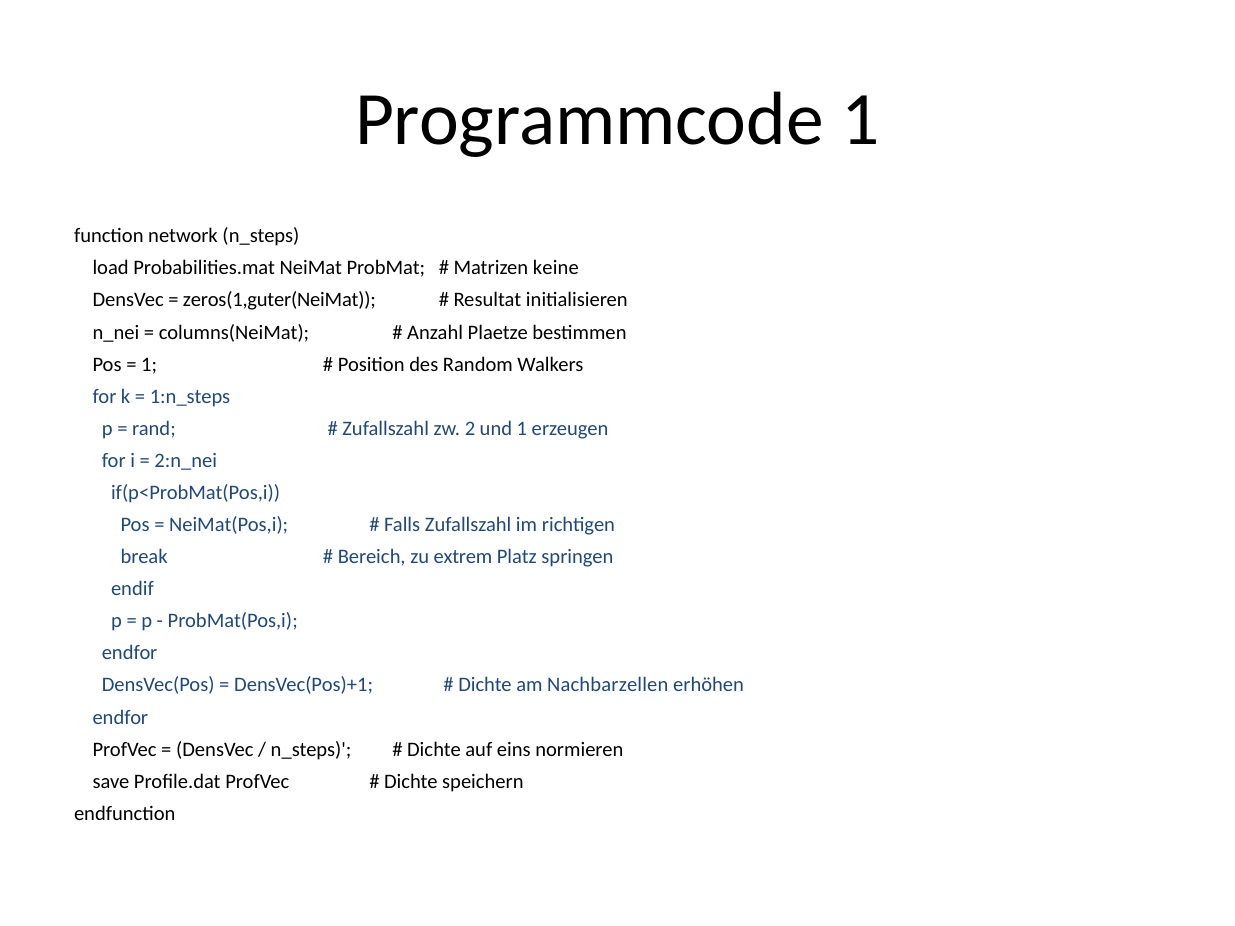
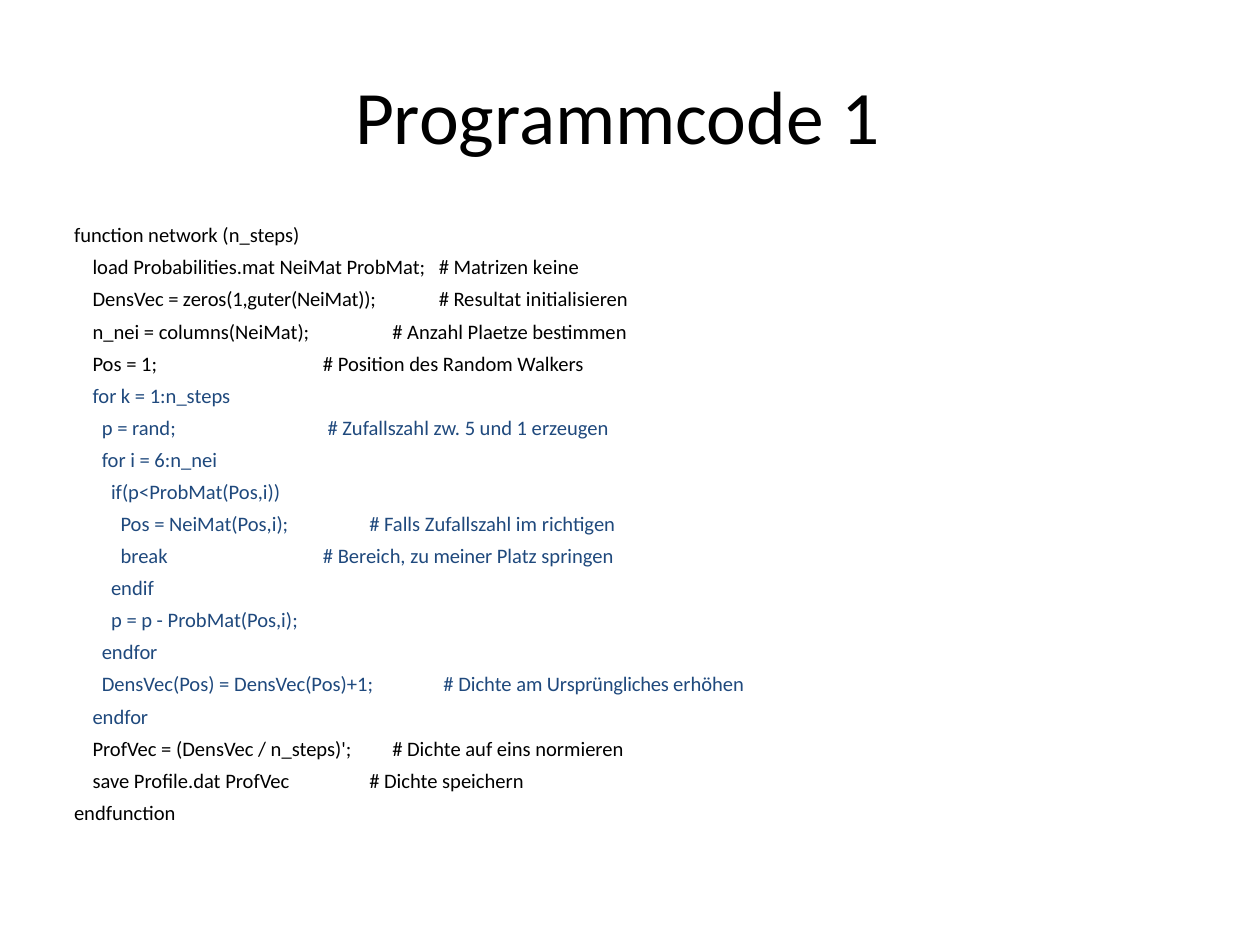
2: 2 -> 5
2:n_nei: 2:n_nei -> 6:n_nei
extrem: extrem -> meiner
Nachbarzellen: Nachbarzellen -> Ursprüngliches
